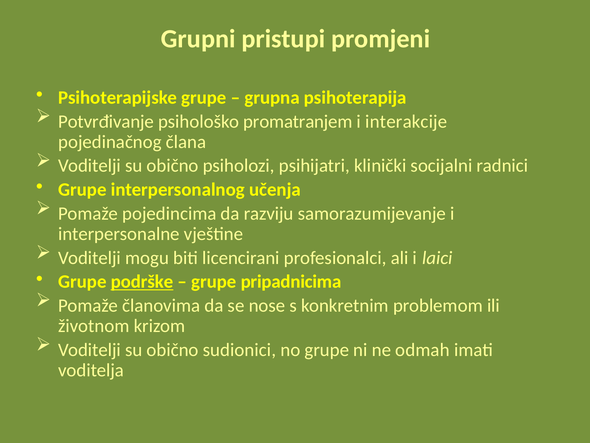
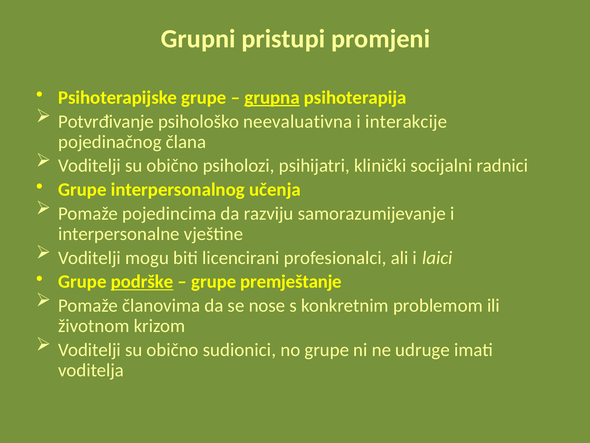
grupna underline: none -> present
promatranjem: promatranjem -> neevaluativna
pripadnicima: pripadnicima -> premještanje
odmah: odmah -> udruge
